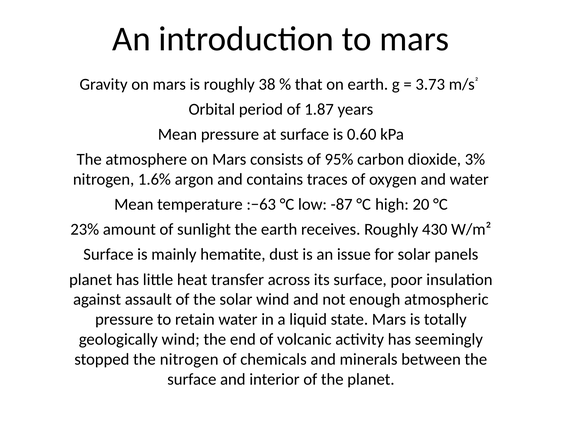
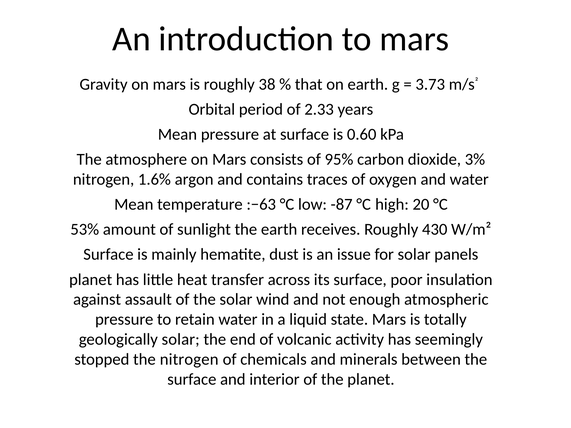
1.87: 1.87 -> 2.33
23%: 23% -> 53%
geologically wind: wind -> solar
